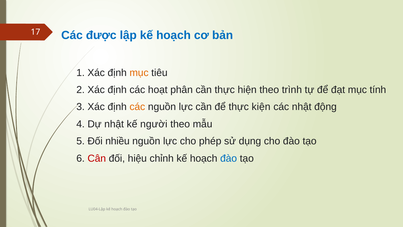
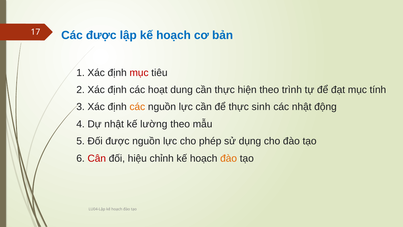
mục at (139, 73) colour: orange -> red
phân: phân -> dung
kiện: kiện -> sinh
người: người -> lường
Đối nhiều: nhiều -> được
đào at (229, 158) colour: blue -> orange
